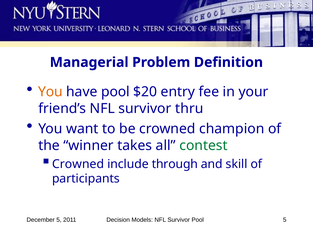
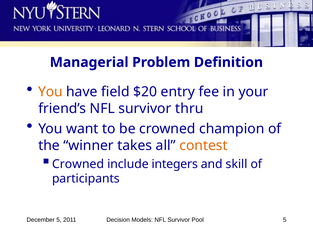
have pool: pool -> field
contest colour: green -> orange
through: through -> integers
